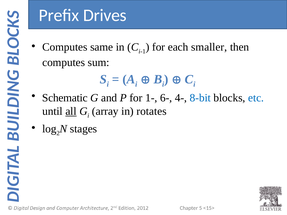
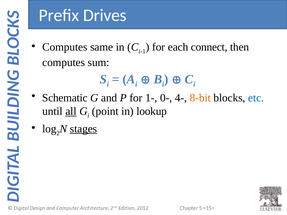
smaller: smaller -> connect
6-: 6- -> 0-
8-bit colour: blue -> orange
array: array -> point
rotates: rotates -> lookup
stages underline: none -> present
